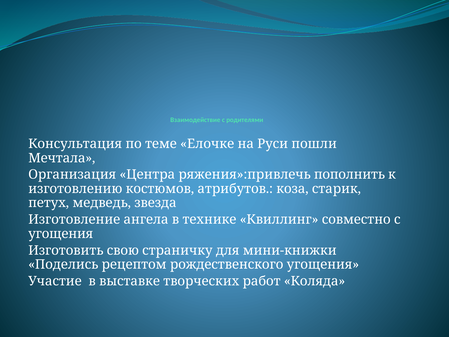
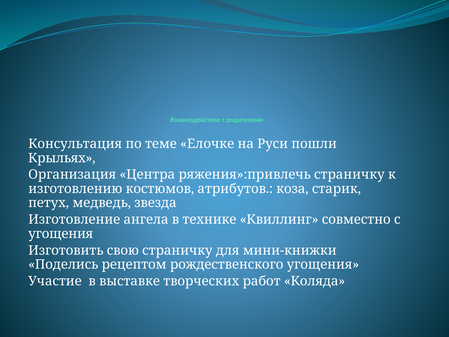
Мечтала: Мечтала -> Крыльях
ряжения»:привлечь пополнить: пополнить -> страничку
